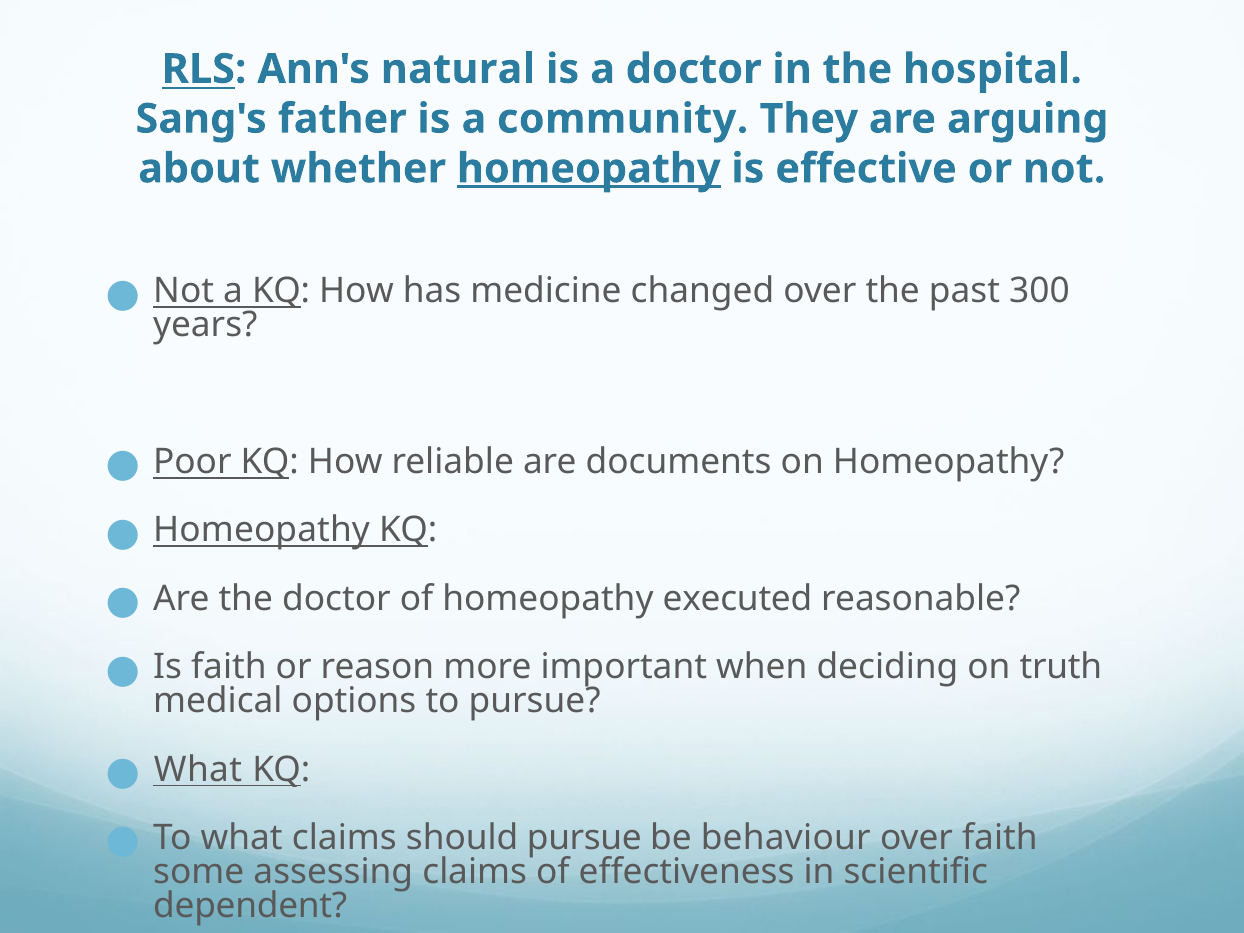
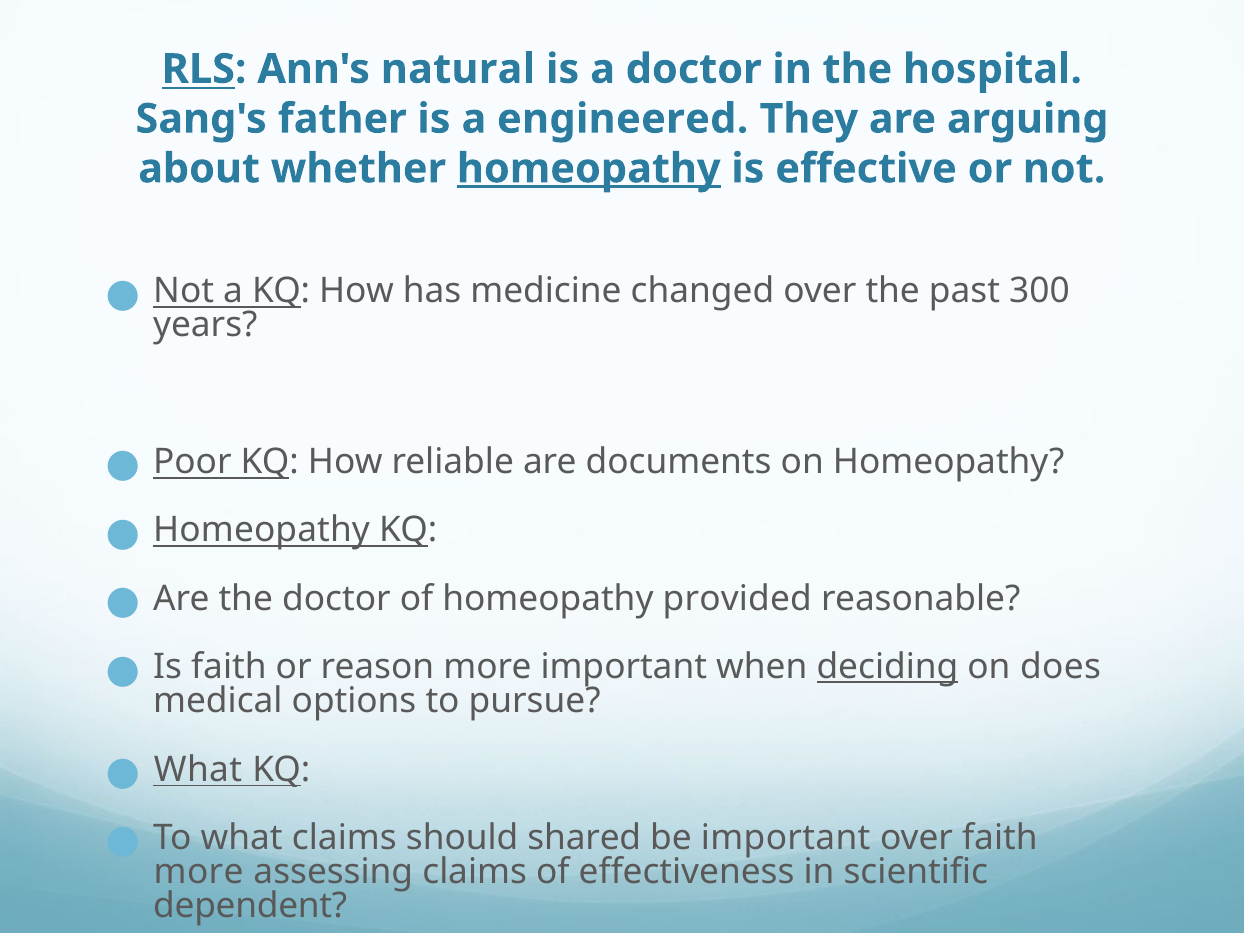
community: community -> engineered
executed: executed -> provided
deciding underline: none -> present
truth: truth -> does
should pursue: pursue -> shared
be behaviour: behaviour -> important
some at (199, 872): some -> more
